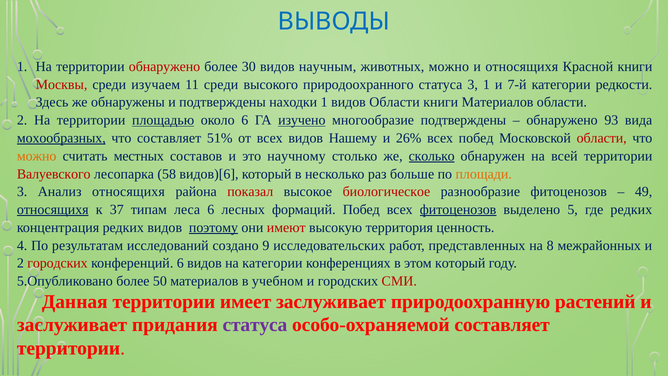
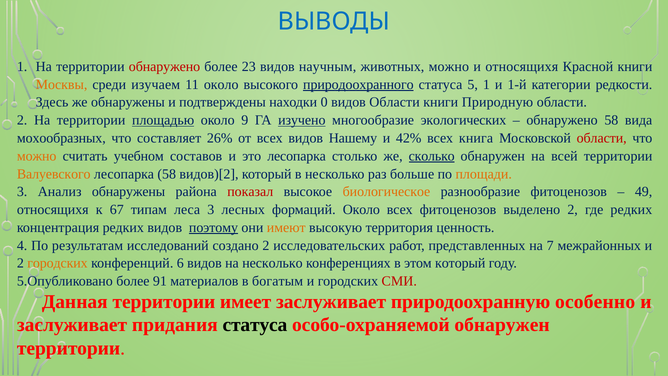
30: 30 -> 23
Москвы colour: red -> orange
11 среди: среди -> около
природоохранного underline: none -> present
статуса 3: 3 -> 5
7-й: 7-й -> 1-й
находки 1: 1 -> 0
книги Материалов: Материалов -> Природную
около 6: 6 -> 9
многообразие подтверждены: подтверждены -> экологических
обнаружено 93: 93 -> 58
мохообразных underline: present -> none
51%: 51% -> 26%
26%: 26% -> 42%
всех побед: побед -> книга
местных: местных -> учебном
это научному: научному -> лесопарка
Валуевского colour: red -> orange
видов)[6: видов)[6 -> видов)[2
Анализ относящихя: относящихя -> обнаружены
биологическое colour: red -> orange
относящихя at (53, 210) underline: present -> none
37: 37 -> 67
леса 6: 6 -> 3
формаций Побед: Побед -> Около
фитоценозов at (458, 210) underline: present -> none
выделено 5: 5 -> 2
имеют colour: red -> orange
создано 9: 9 -> 2
8: 8 -> 7
городских at (58, 263) colour: red -> orange
на категории: категории -> несколько
50: 50 -> 91
учебном: учебном -> богатым
растений: растений -> особенно
статуса at (255, 325) colour: purple -> black
особо-охраняемой составляет: составляет -> обнаружен
